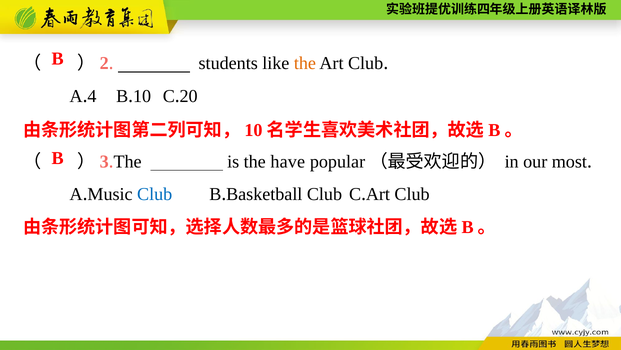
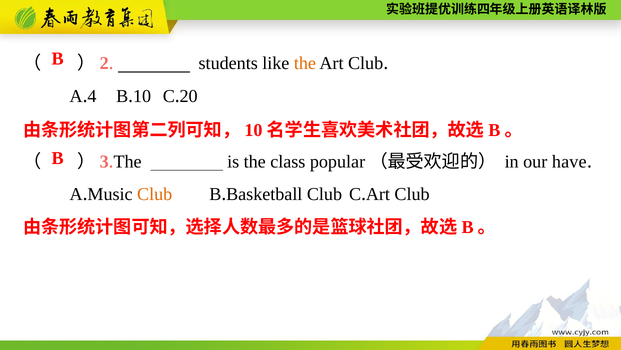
have: have -> class
most: most -> have
Club at (155, 194) colour: blue -> orange
